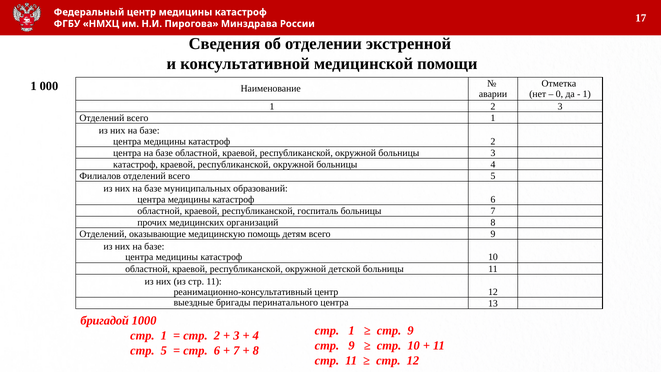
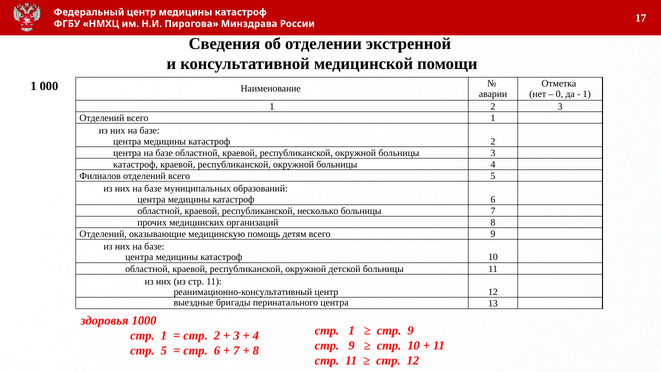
госпиталь: госпиталь -> несколько
бригадой: бригадой -> здоровья
